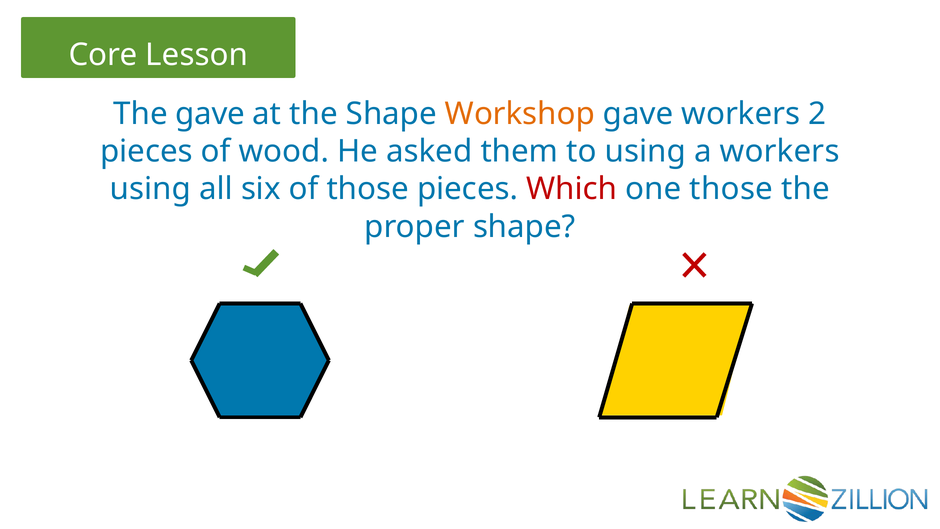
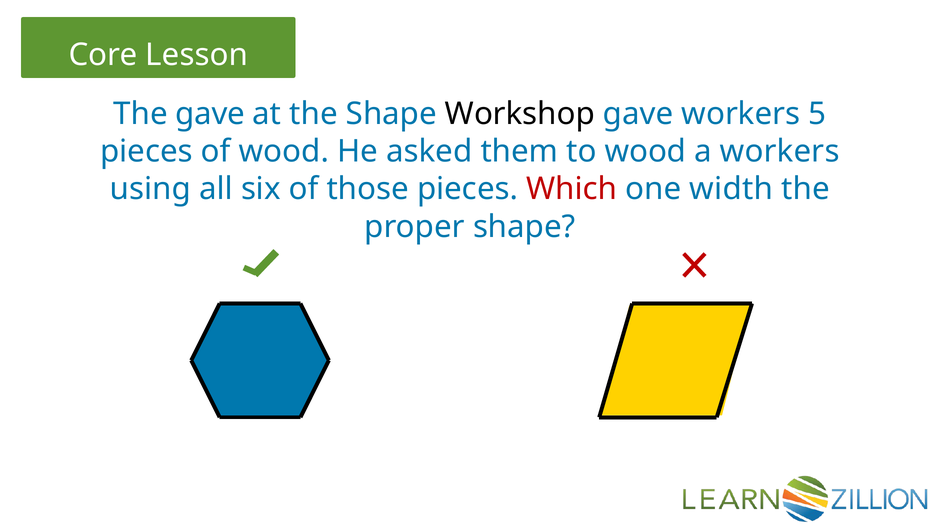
Workshop colour: orange -> black
2: 2 -> 5
to using: using -> wood
one those: those -> width
